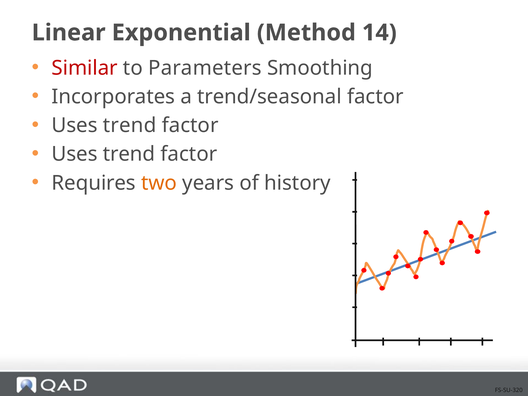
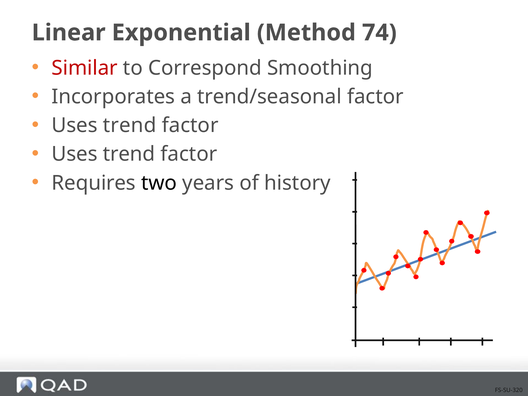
14: 14 -> 74
Parameters: Parameters -> Correspond
two colour: orange -> black
